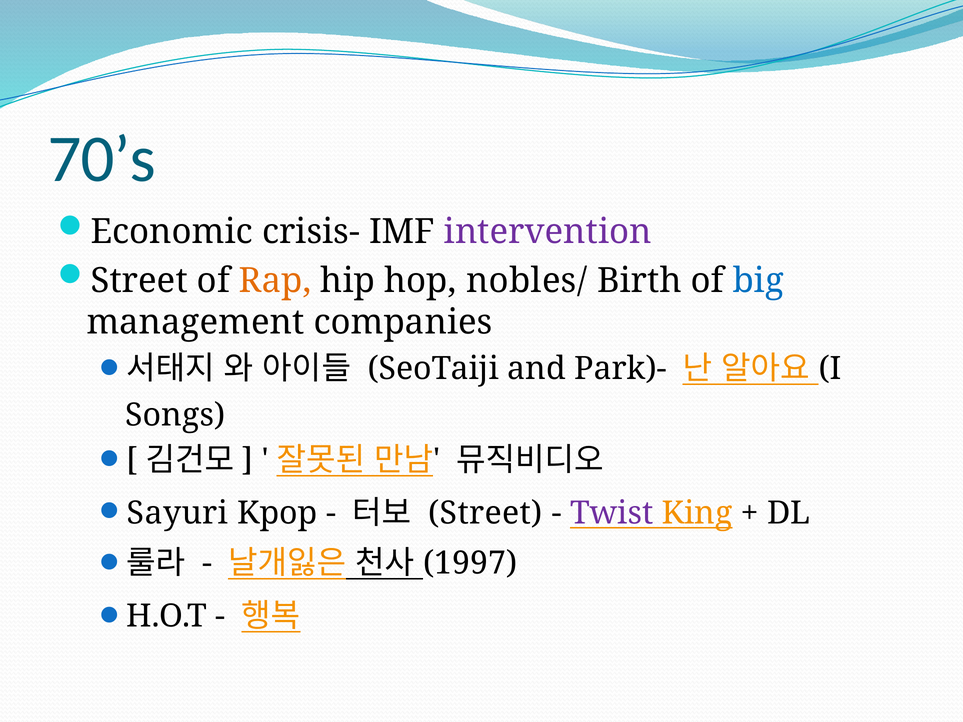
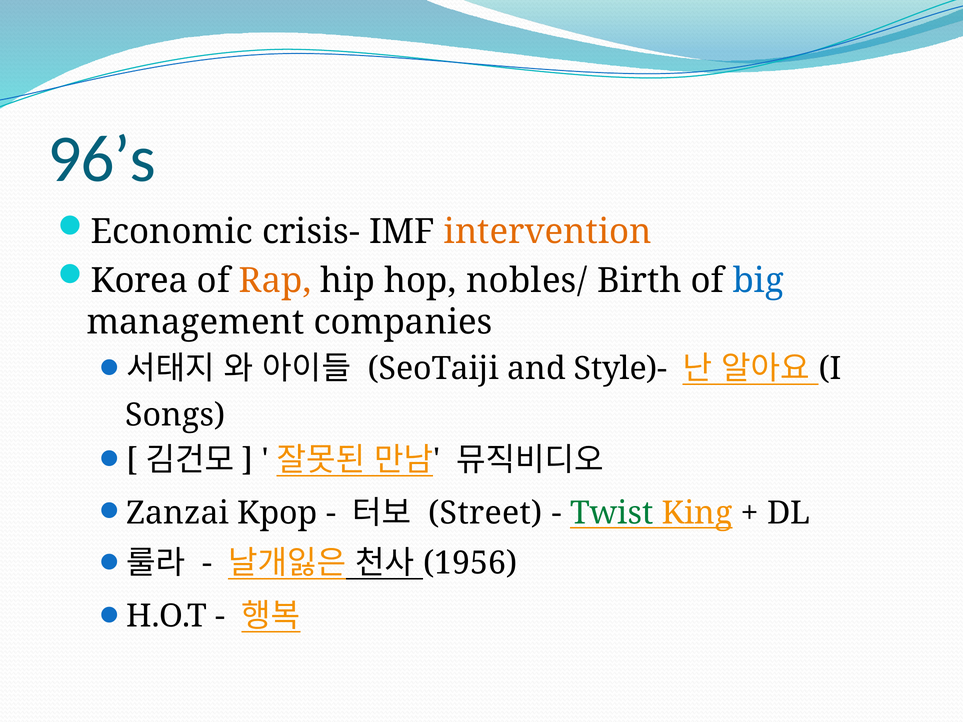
70’s: 70’s -> 96’s
intervention colour: purple -> orange
Street at (139, 281): Street -> Korea
Park)-: Park)- -> Style)-
Sayuri: Sayuri -> Zanzai
Twist colour: purple -> green
1997: 1997 -> 1956
